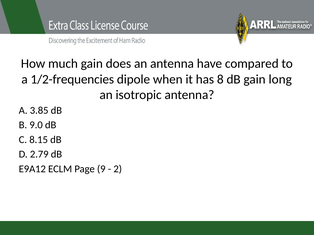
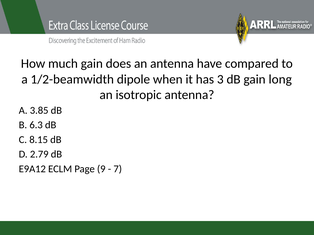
1/2-frequencies: 1/2-frequencies -> 1/2-beamwidth
8: 8 -> 3
9.0: 9.0 -> 6.3
2: 2 -> 7
